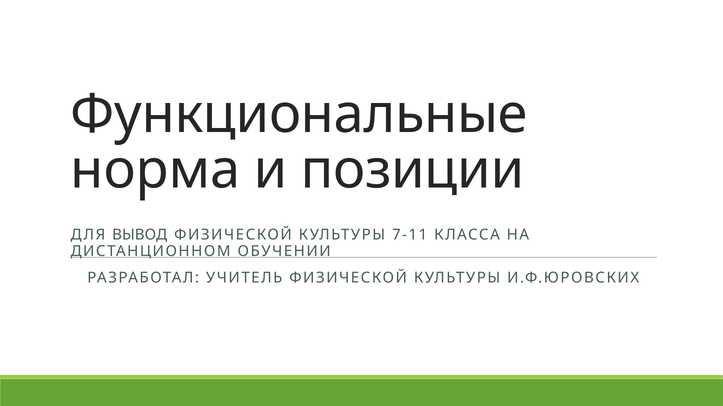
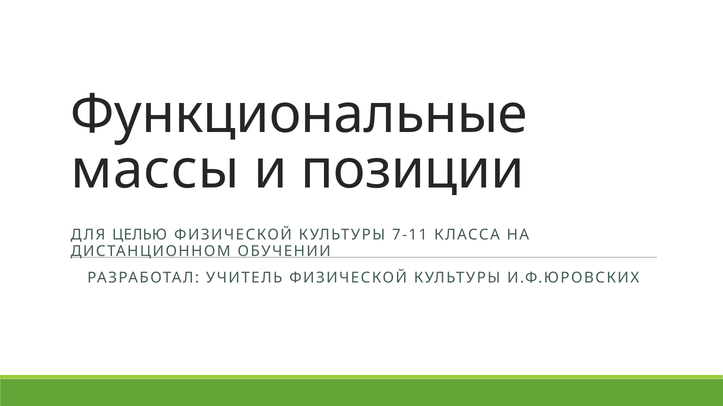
норма: норма -> массы
ВЫВОД: ВЫВОД -> ЦЕЛЬЮ
